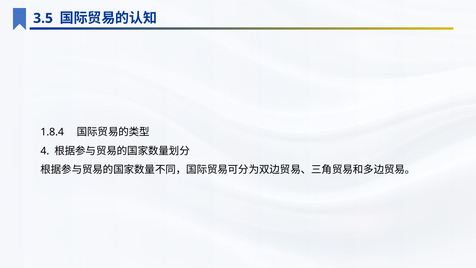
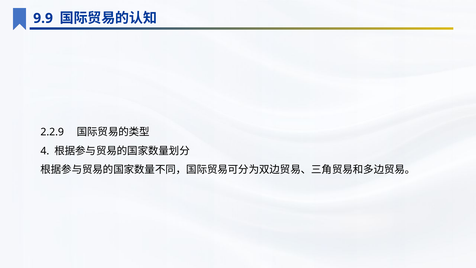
3.5: 3.5 -> 9.9
1.8.4: 1.8.4 -> 2.2.9
